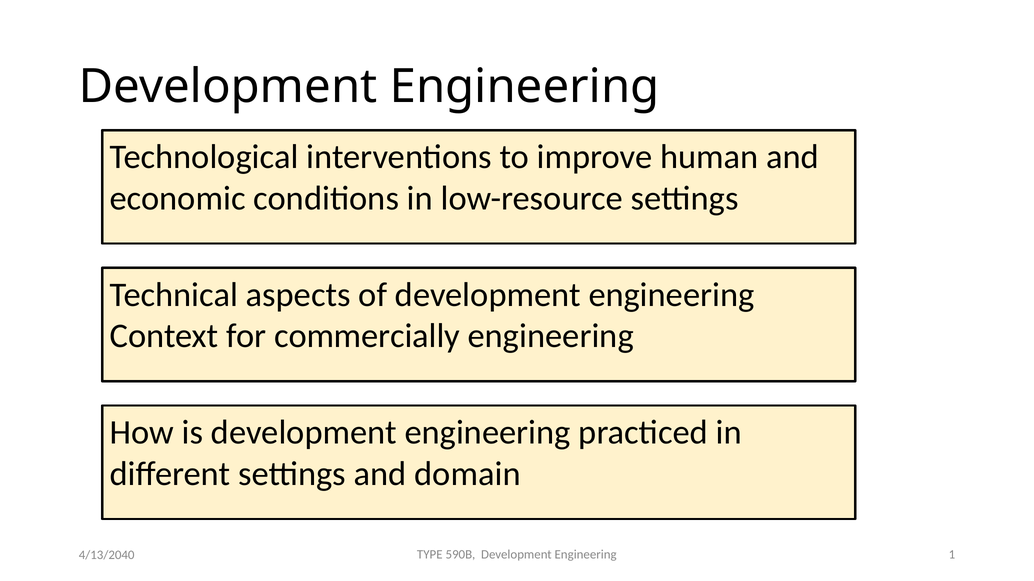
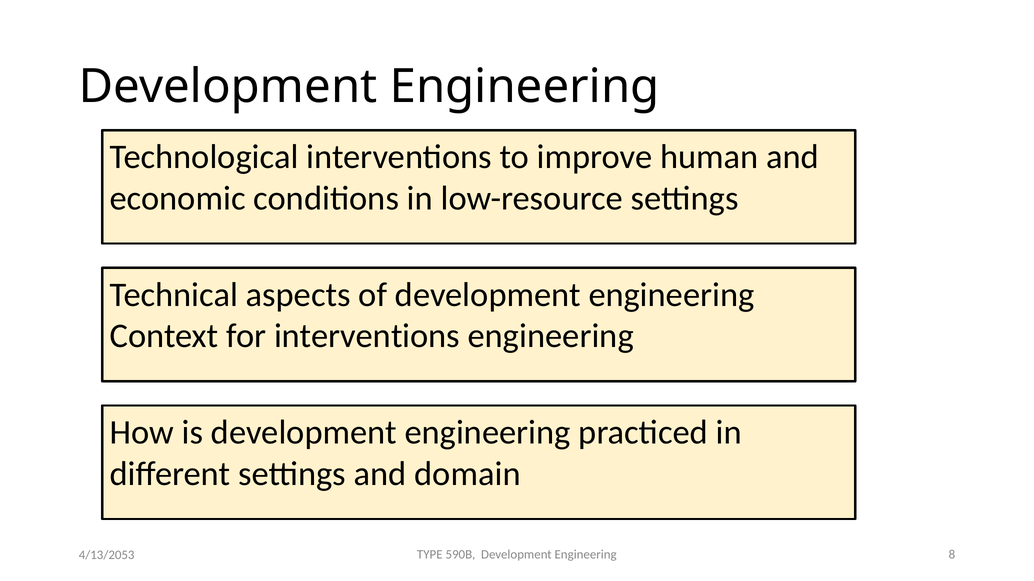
for commercially: commercially -> interventions
1: 1 -> 8
4/13/2040: 4/13/2040 -> 4/13/2053
